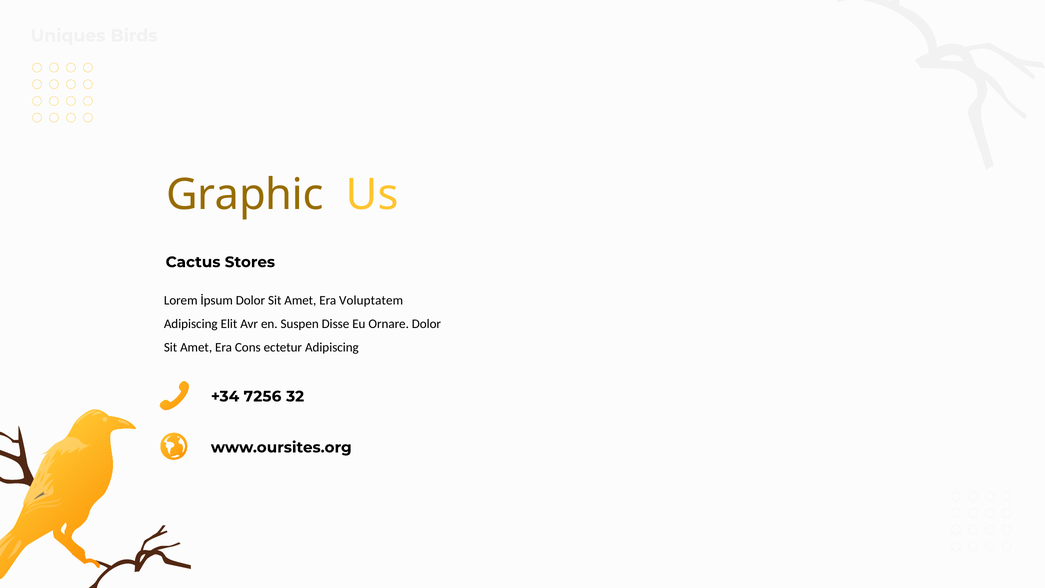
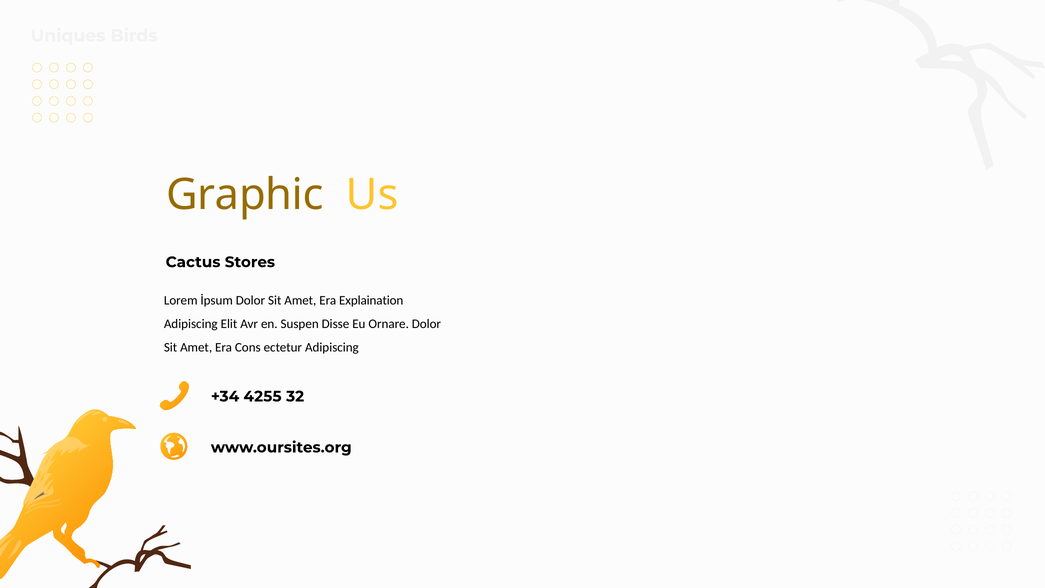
Voluptatem: Voluptatem -> Explaination
7256: 7256 -> 4255
